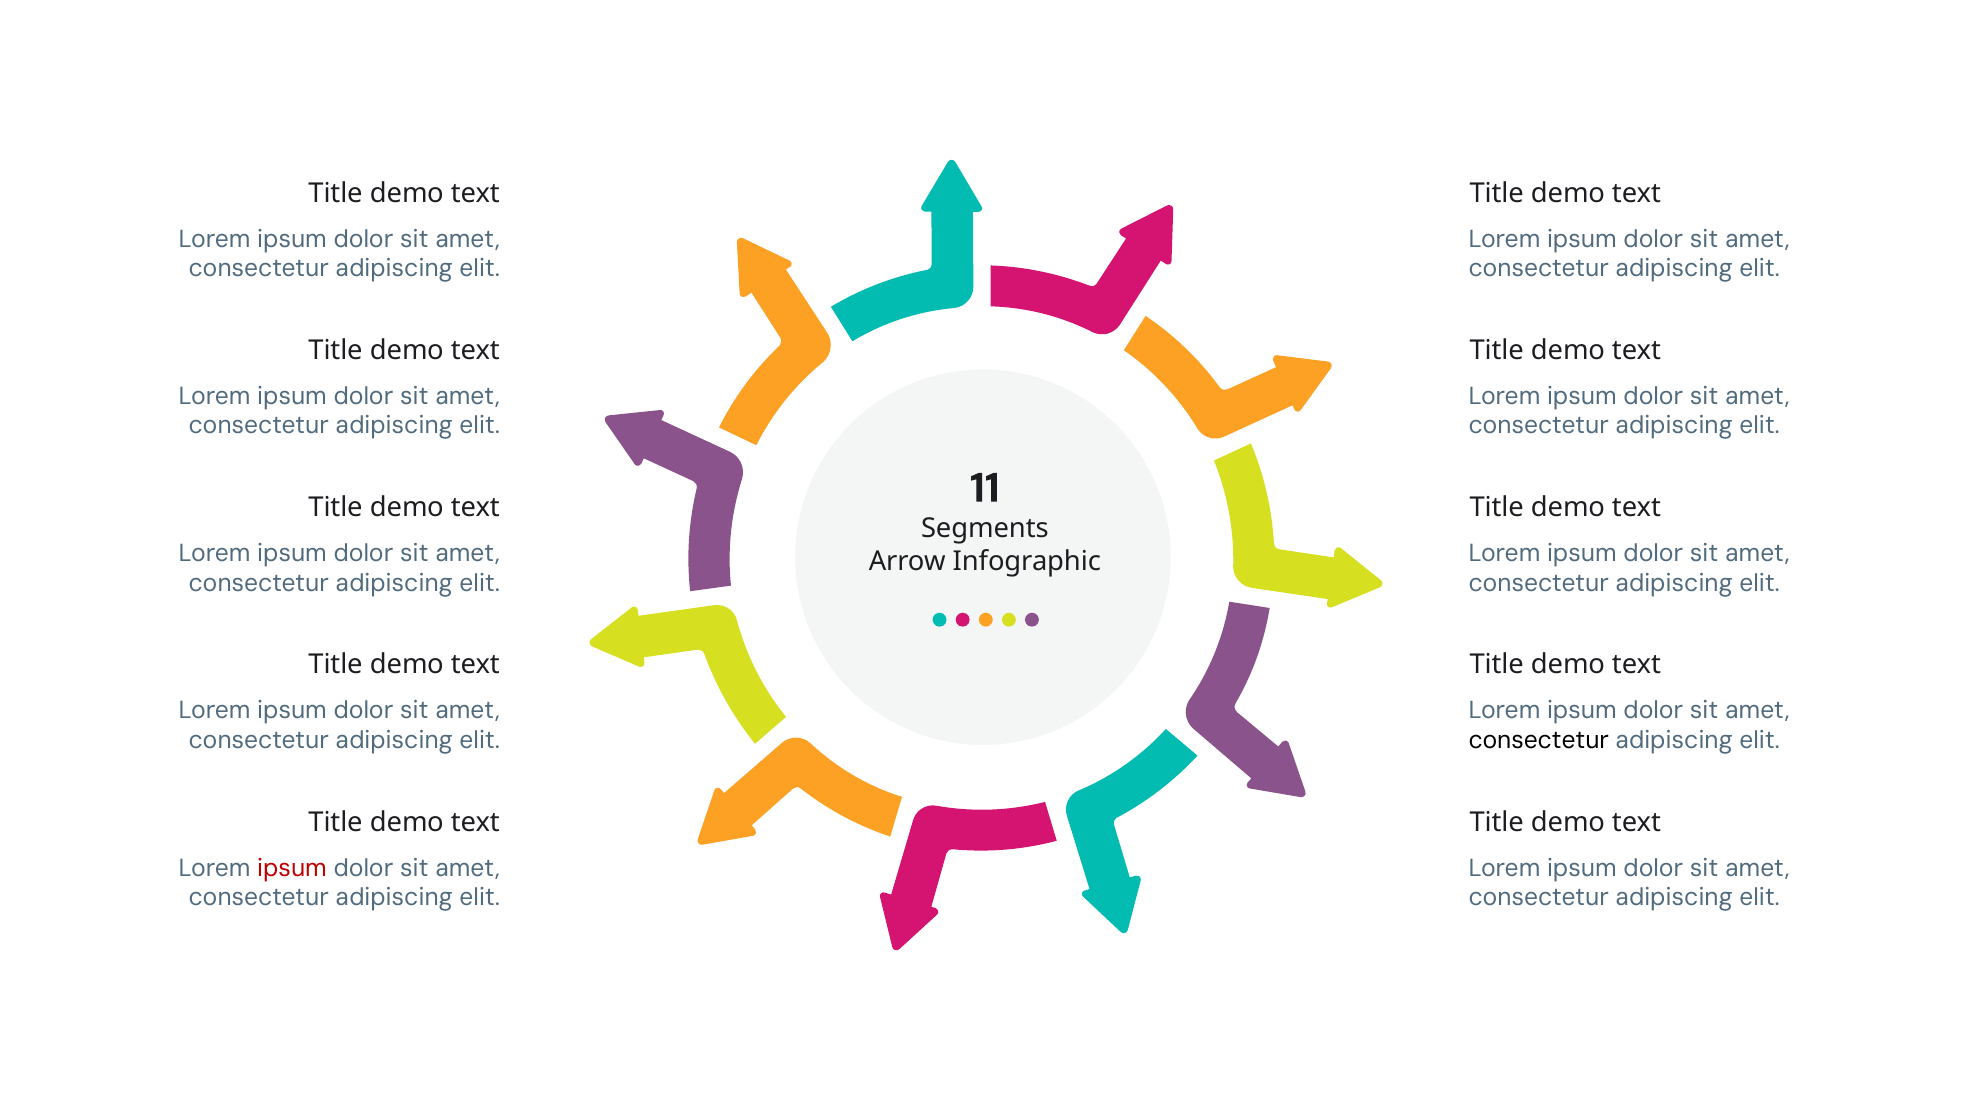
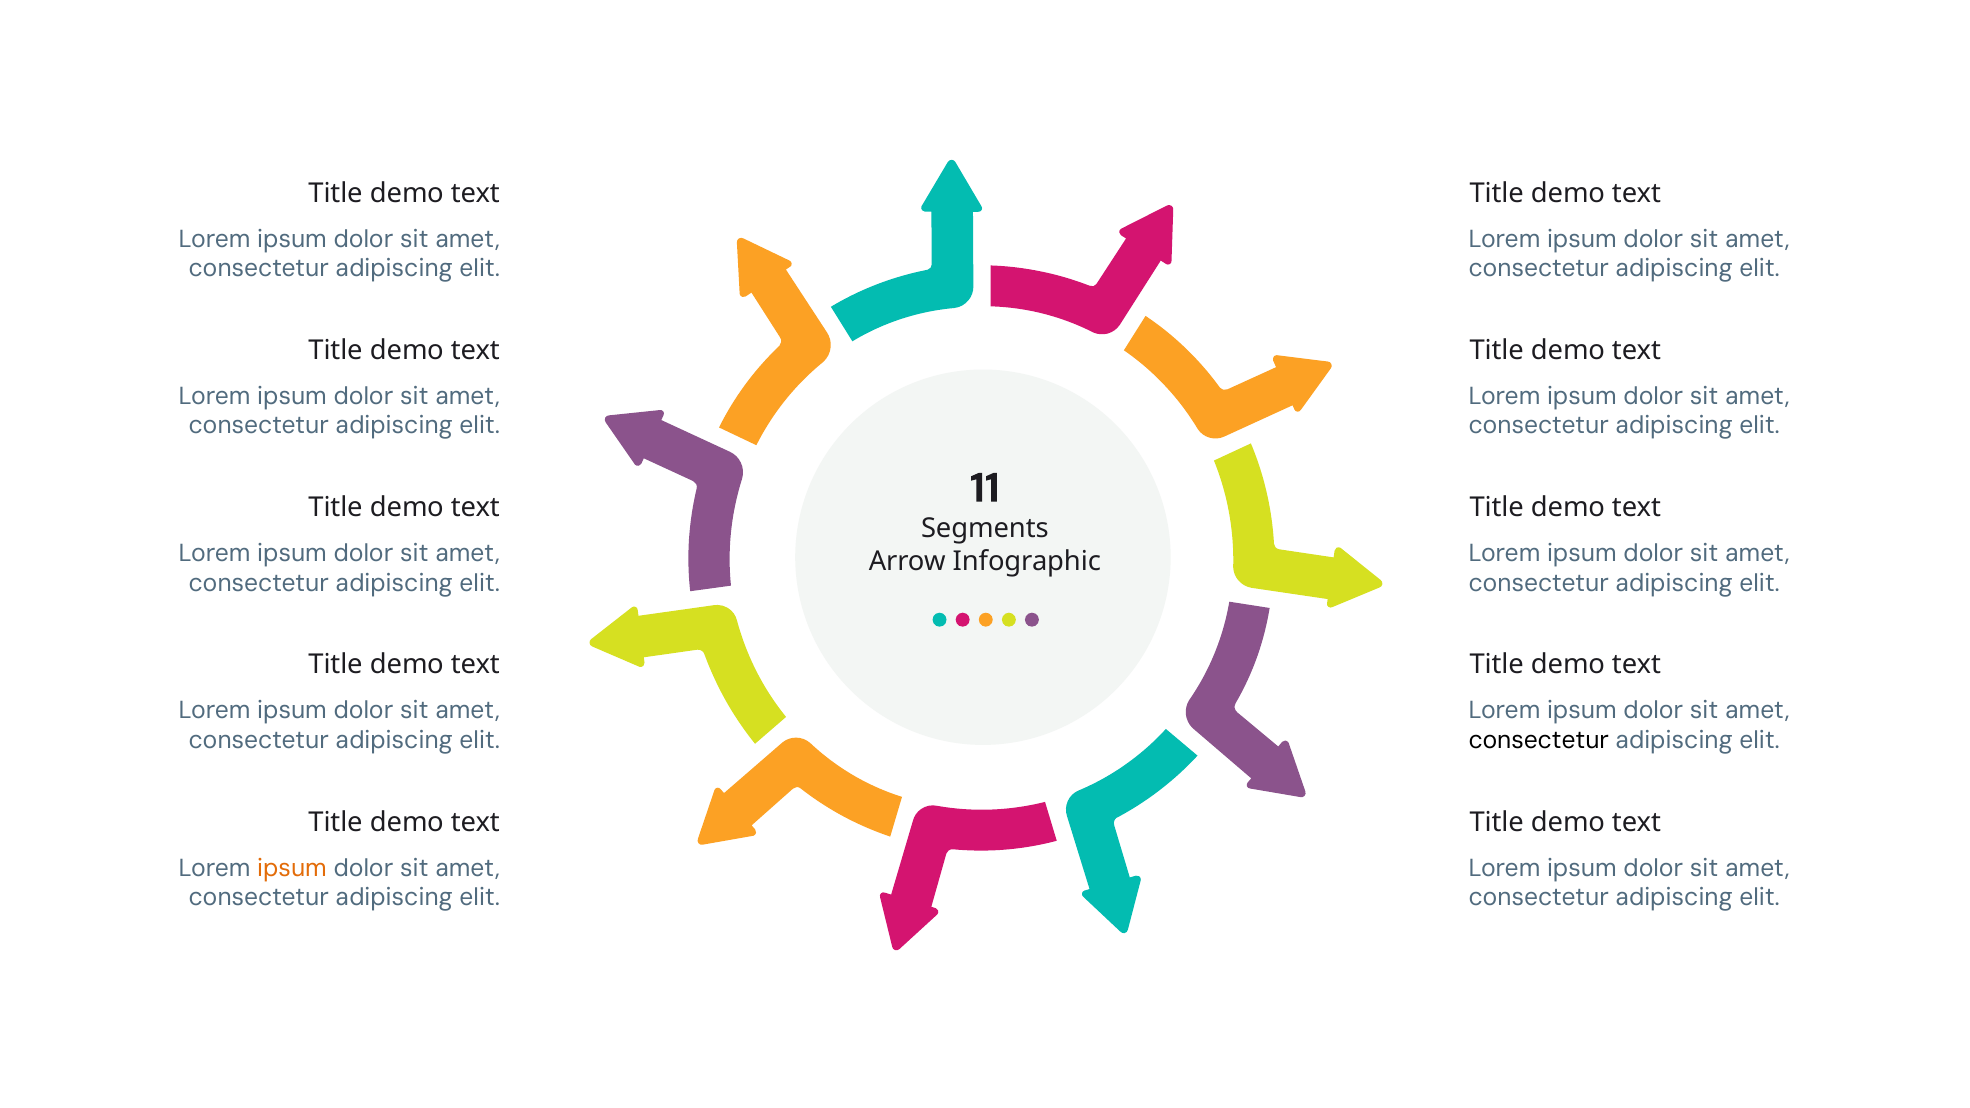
ipsum at (292, 868) colour: red -> orange
